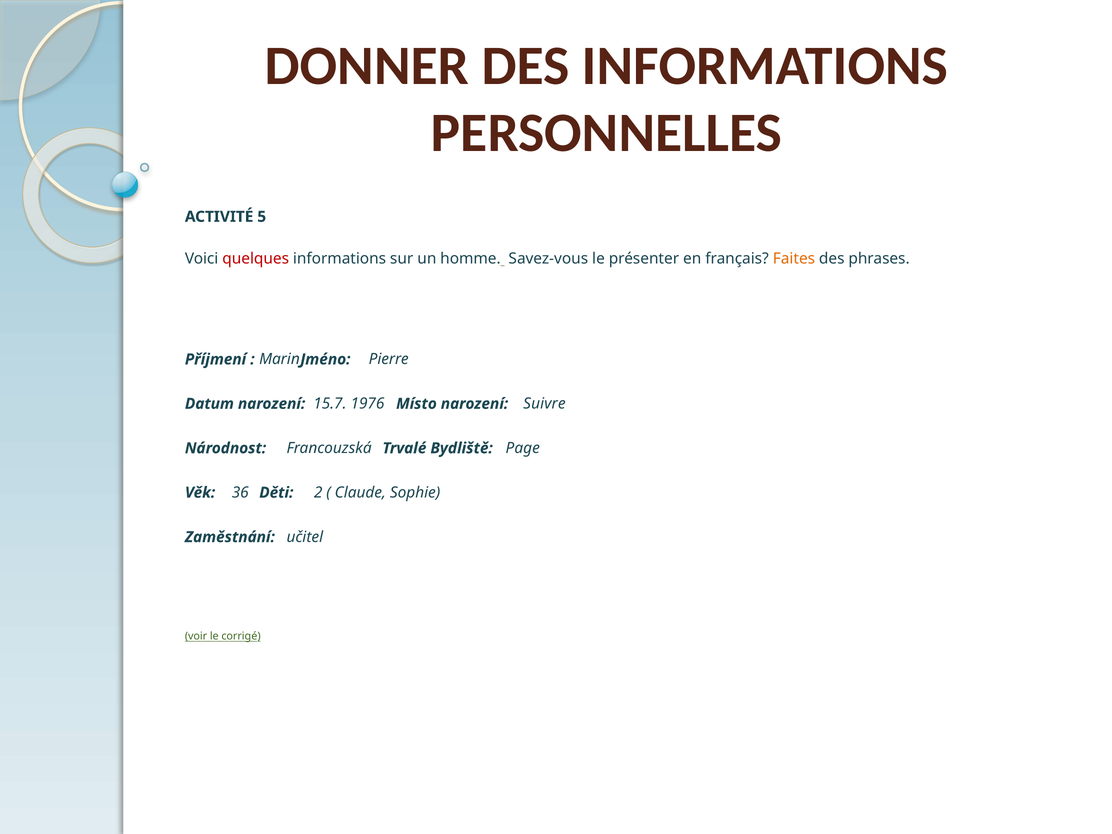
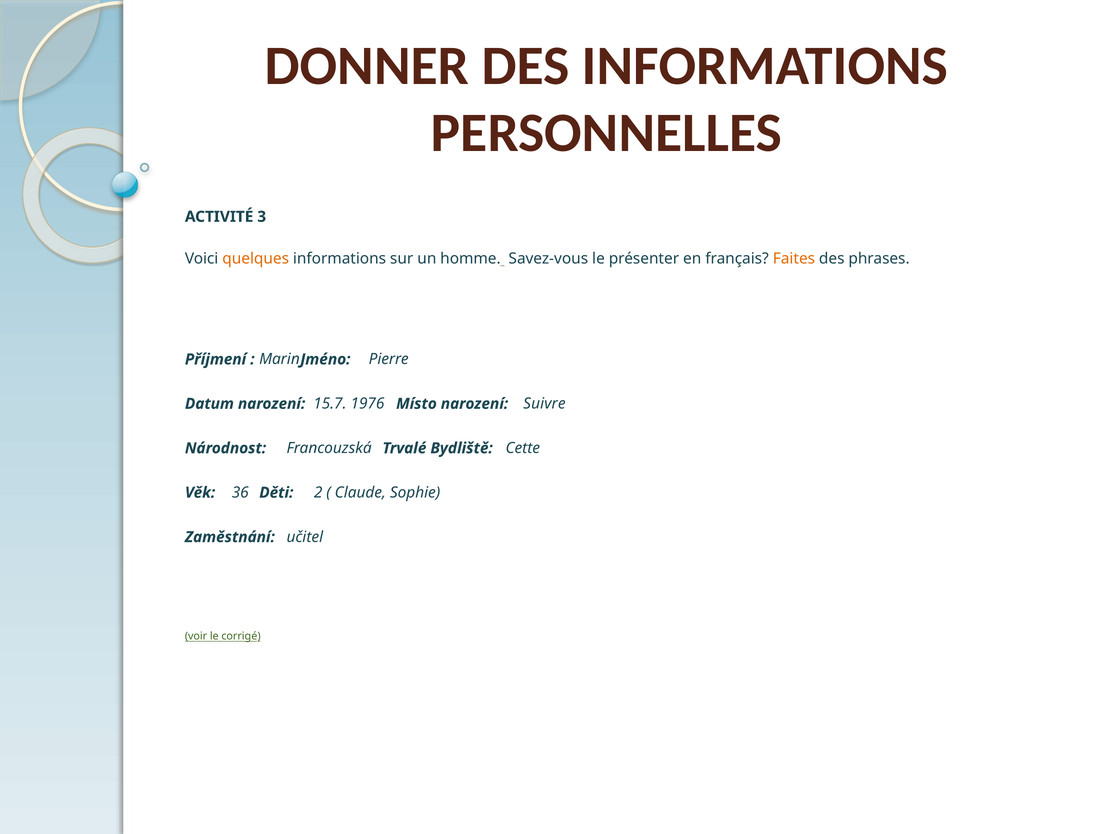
5: 5 -> 3
quelques colour: red -> orange
Page: Page -> Cette
